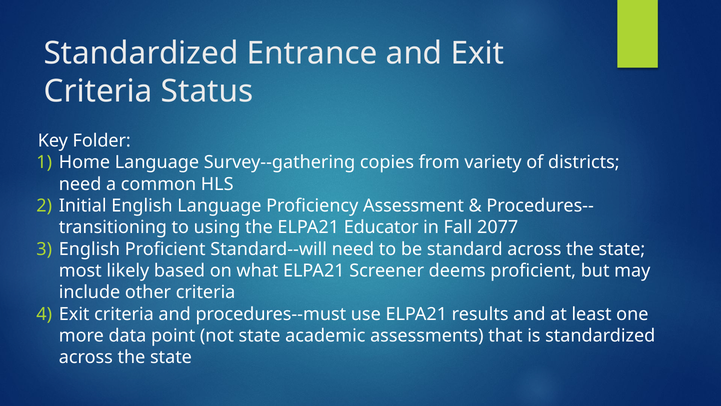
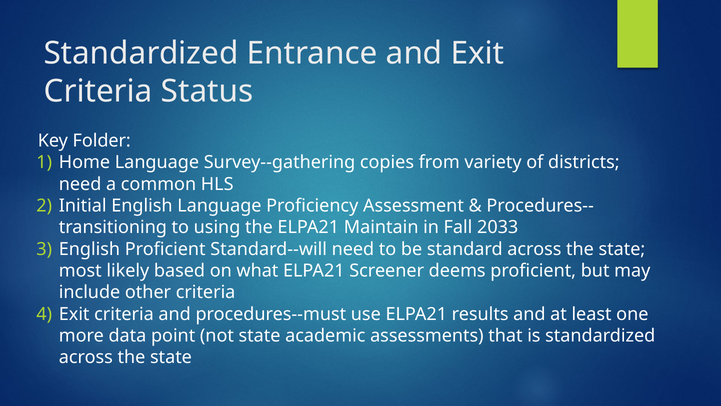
Educator: Educator -> Maintain
2077: 2077 -> 2033
